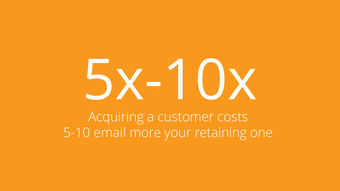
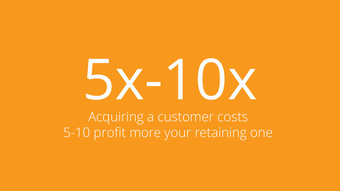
email: email -> profit
